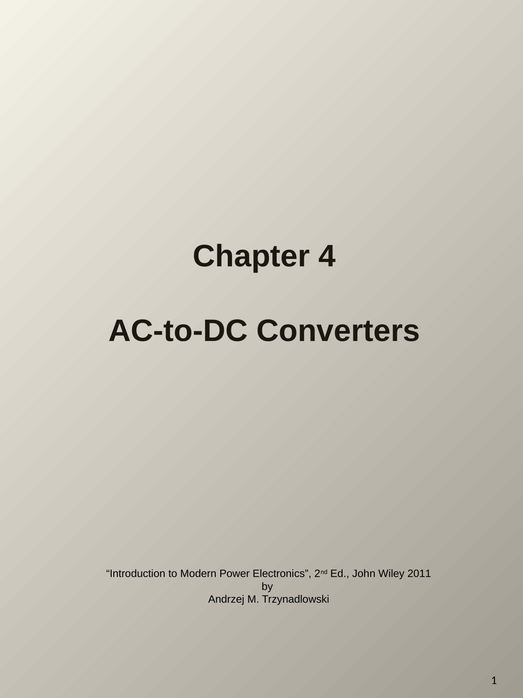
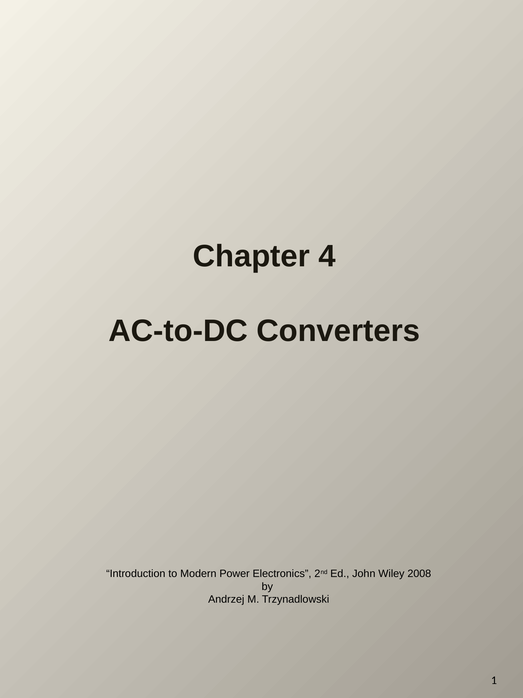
2011: 2011 -> 2008
